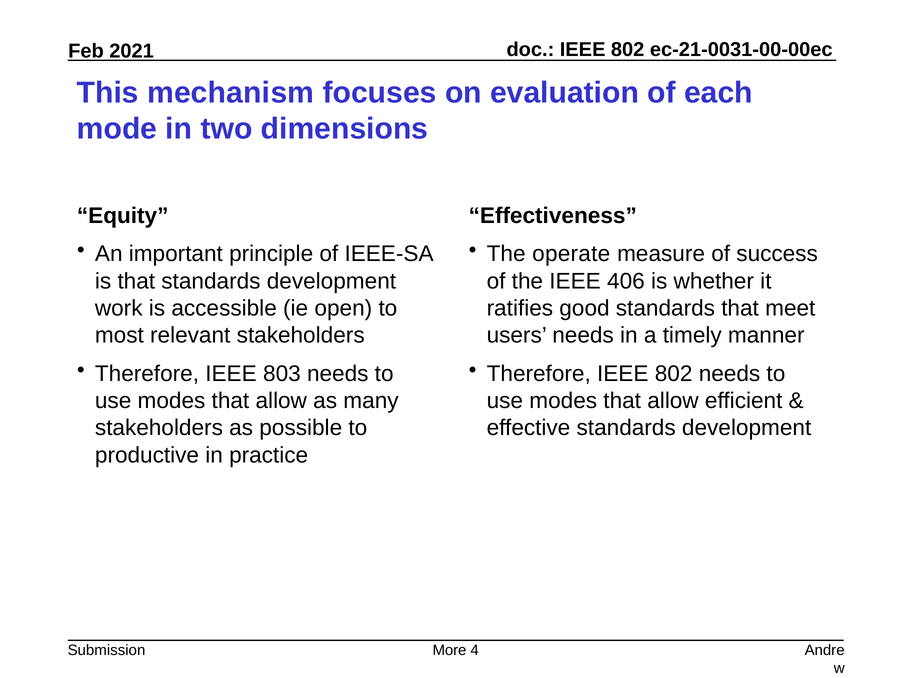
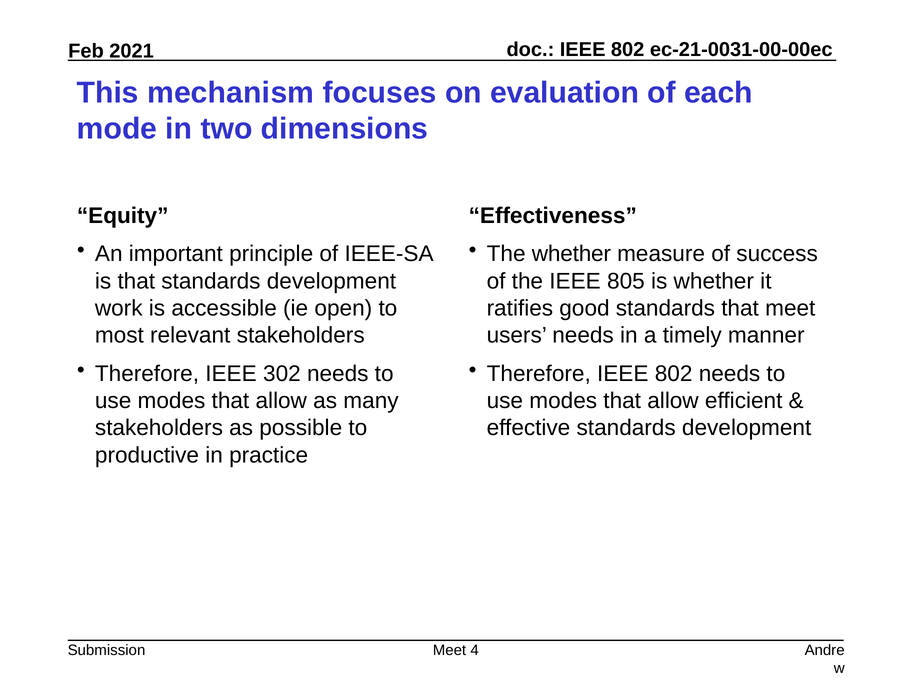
The operate: operate -> whether
406: 406 -> 805
803: 803 -> 302
More at (450, 650): More -> Meet
